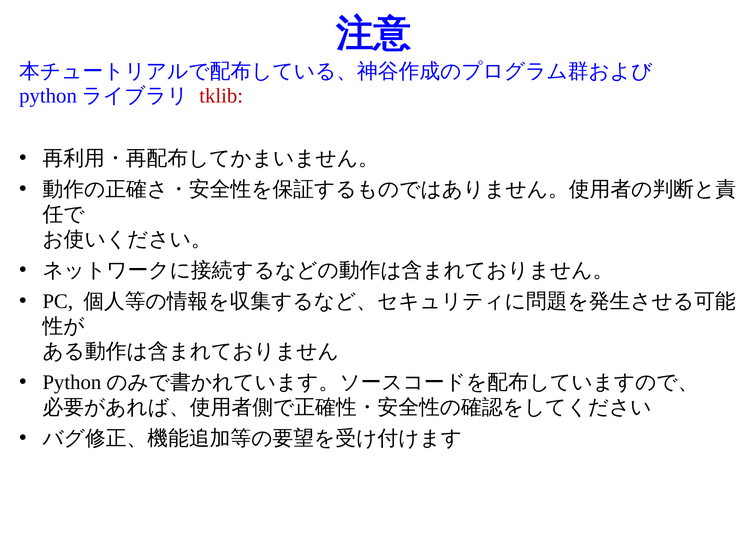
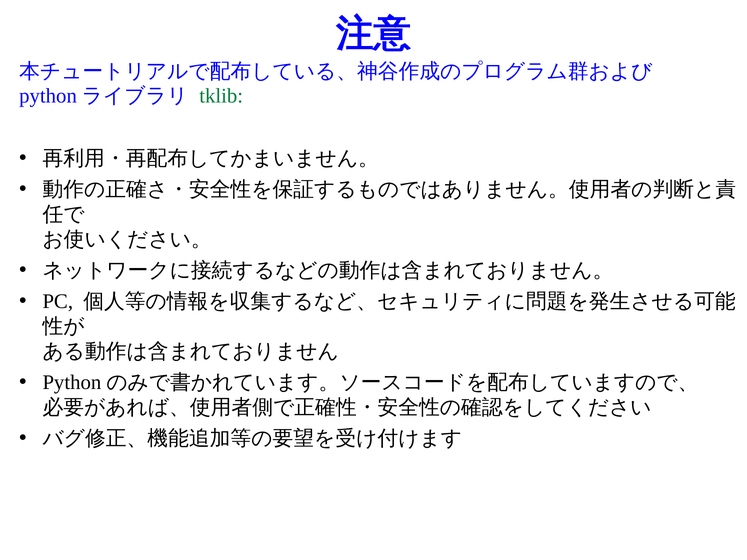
tklib colour: red -> green
